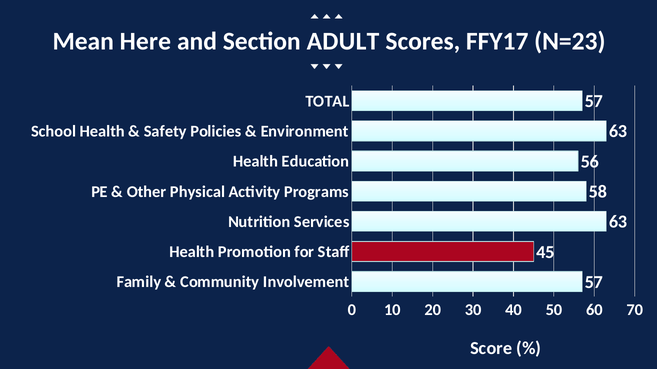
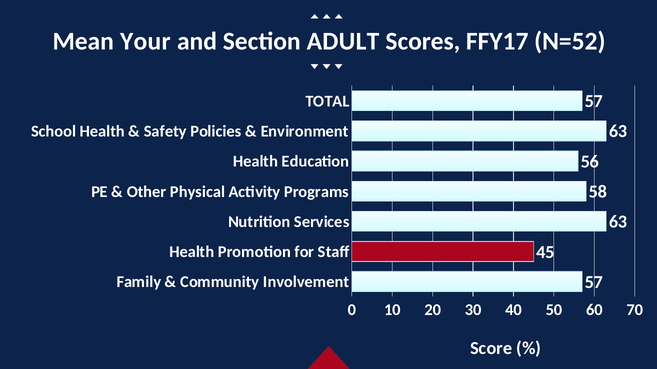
Here: Here -> Your
N=23: N=23 -> N=52
